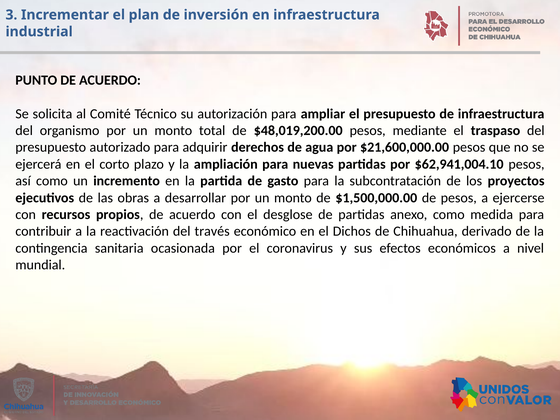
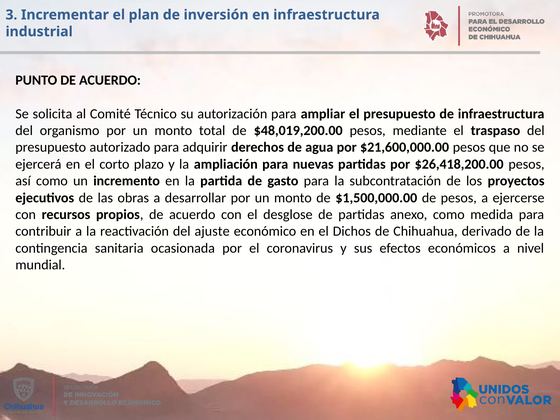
$62,941,004.10: $62,941,004.10 -> $26,418,200.00
través: través -> ajuste
